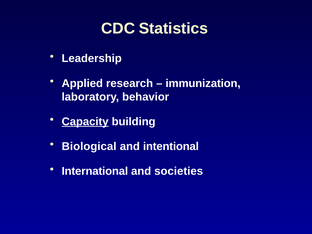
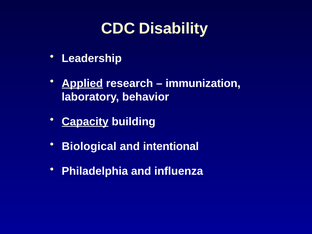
Statistics: Statistics -> Disability
Applied underline: none -> present
International: International -> Philadelphia
societies: societies -> influenza
